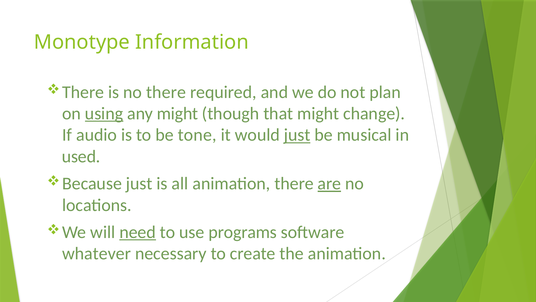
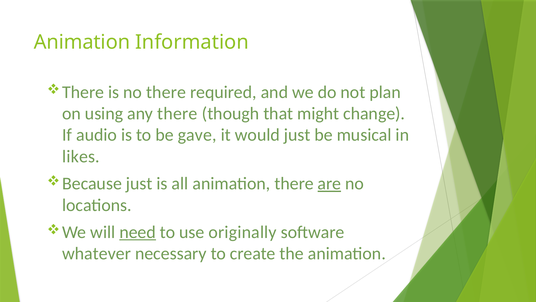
Monotype at (82, 42): Monotype -> Animation
using underline: present -> none
any might: might -> there
tone: tone -> gave
just at (297, 135) underline: present -> none
used: used -> likes
programs: programs -> originally
